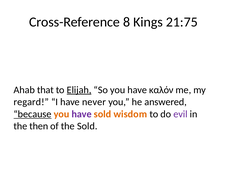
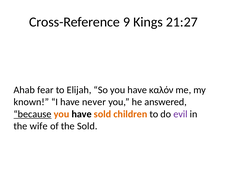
8: 8 -> 9
21:75: 21:75 -> 21:27
that: that -> fear
Elijah underline: present -> none
regard: regard -> known
have at (82, 114) colour: purple -> black
wisdom: wisdom -> children
then: then -> wife
